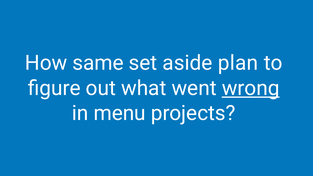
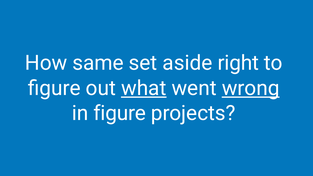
plan: plan -> right
what underline: none -> present
in menu: menu -> figure
